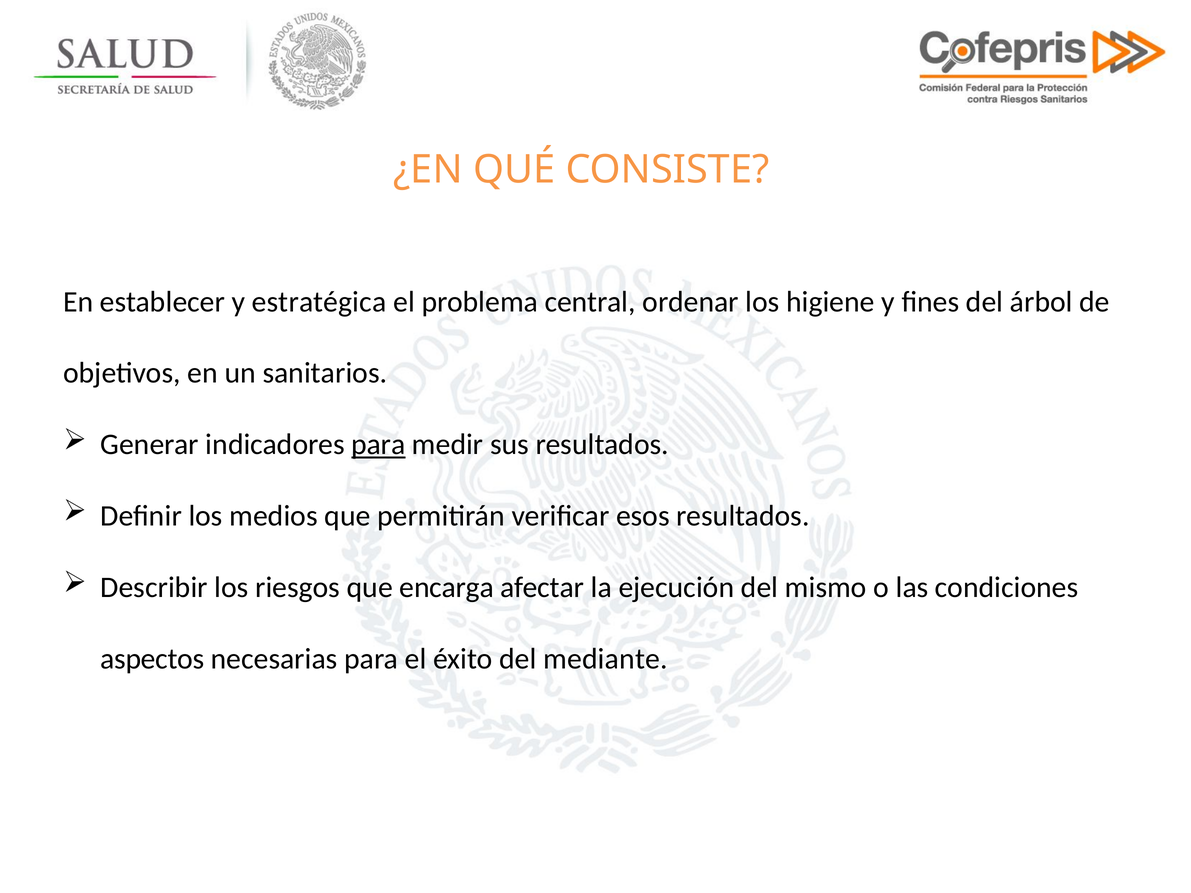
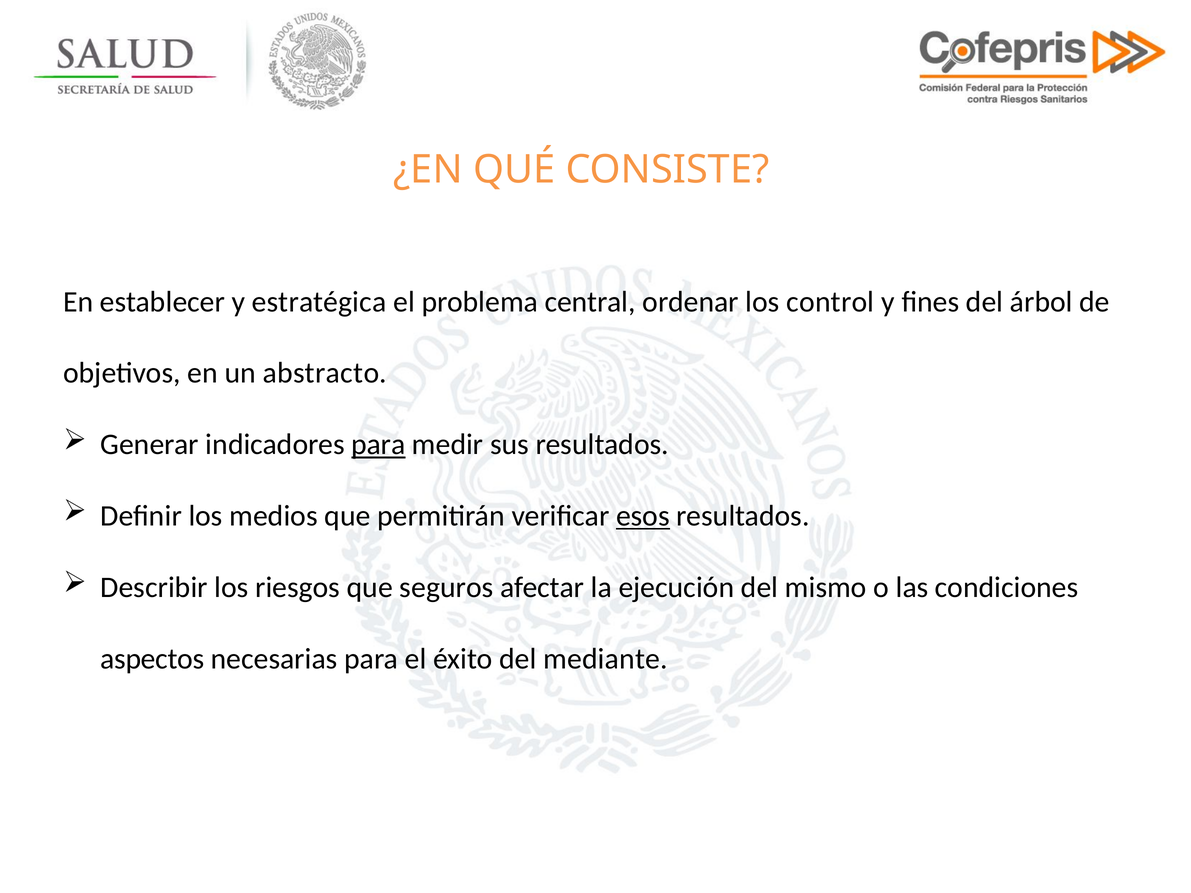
higiene: higiene -> control
sanitarios: sanitarios -> abstracto
esos underline: none -> present
encarga: encarga -> seguros
